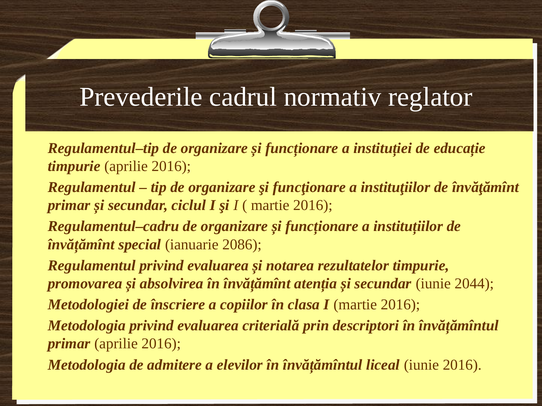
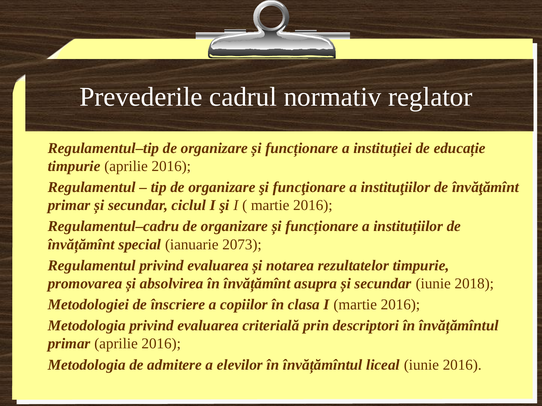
2086: 2086 -> 2073
atenția: atenția -> asupra
2044: 2044 -> 2018
